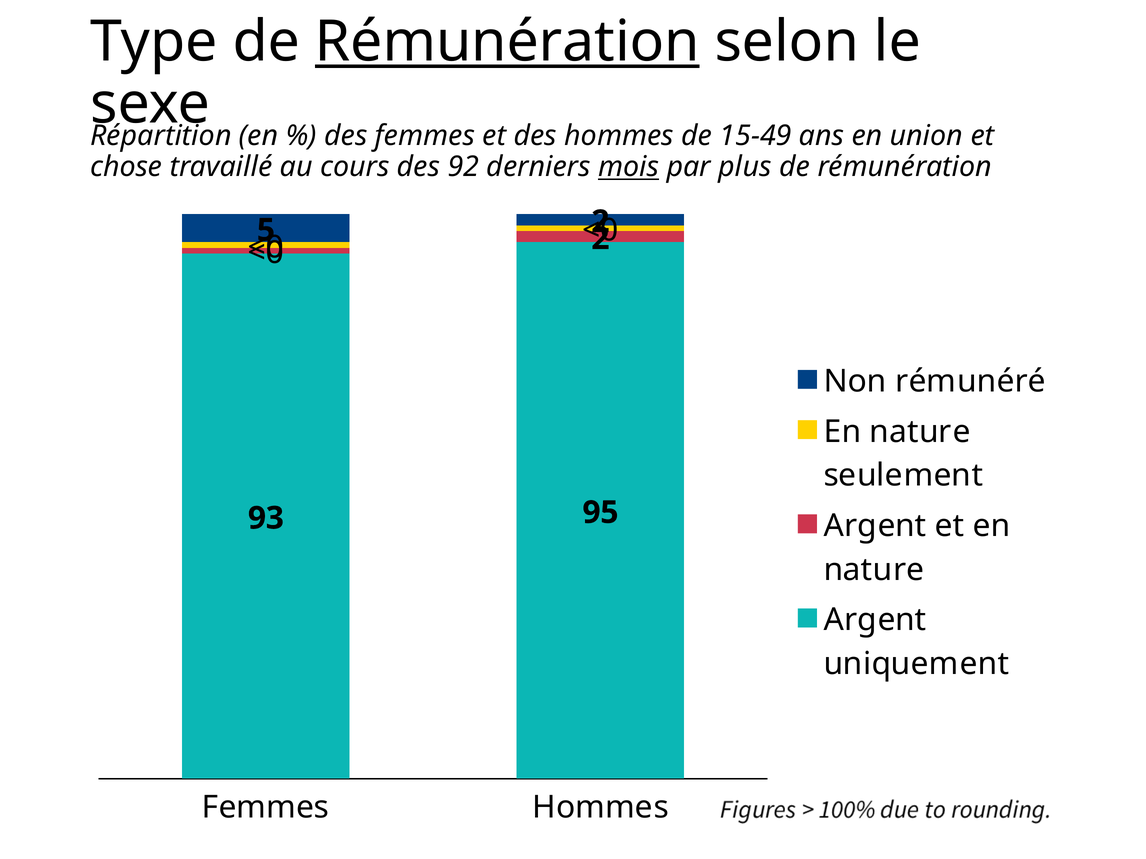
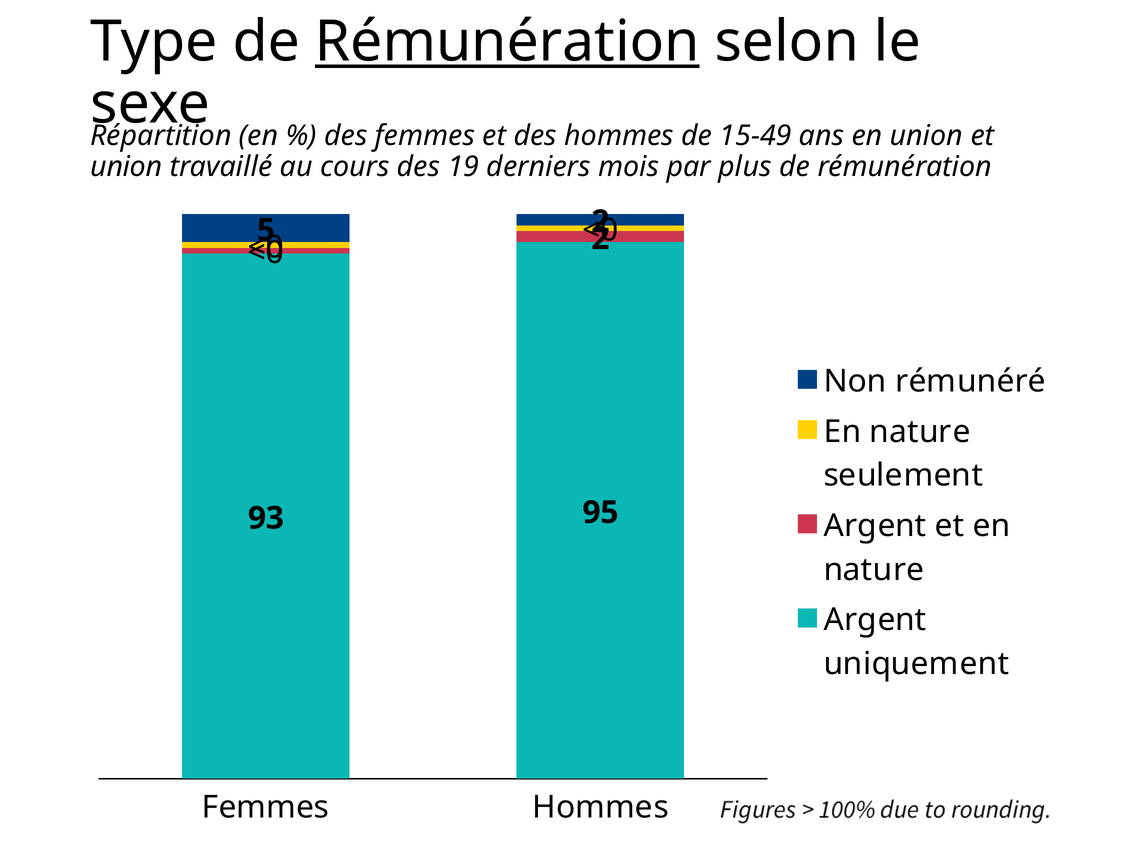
chose at (126, 167): chose -> union
92: 92 -> 19
mois underline: present -> none
